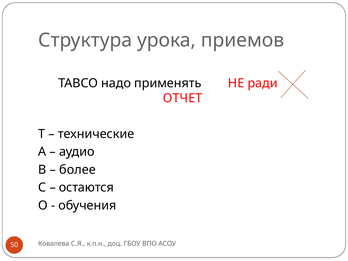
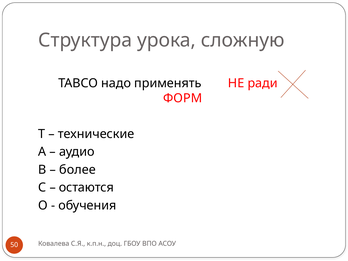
приемов: приемов -> сложную
ОТЧЕТ: ОТЧЕТ -> ФОРМ
